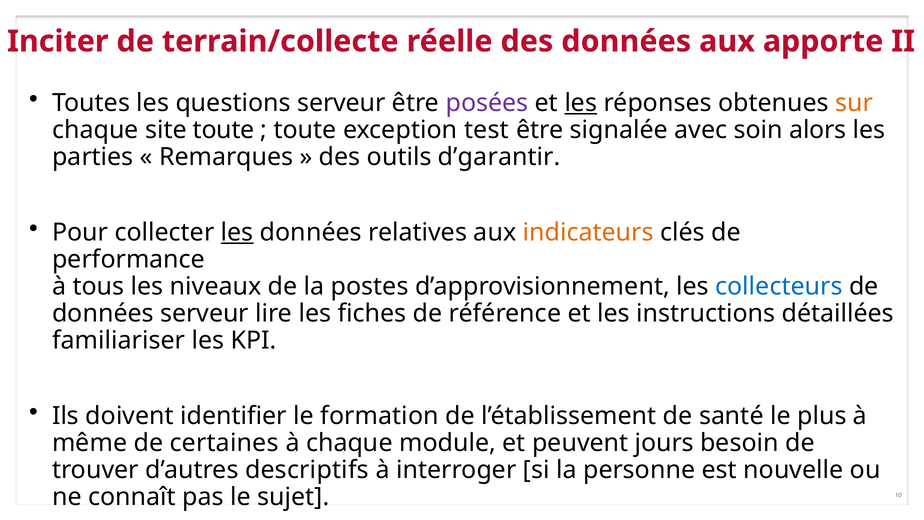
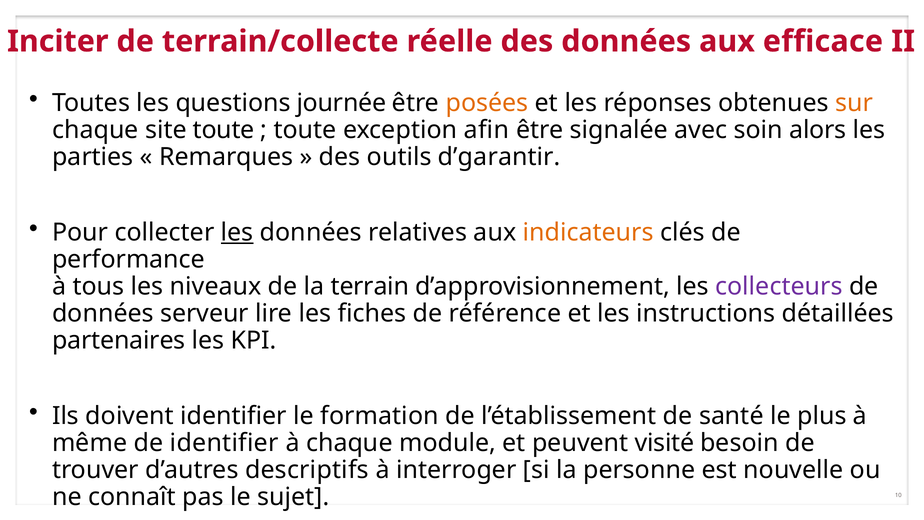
apporte: apporte -> efficace
questions serveur: serveur -> journée
posées colour: purple -> orange
les at (581, 103) underline: present -> none
test: test -> afin
postes: postes -> terrain
collecteurs colour: blue -> purple
familiariser: familiariser -> partenaires
de certaines: certaines -> identifier
jours: jours -> visité
